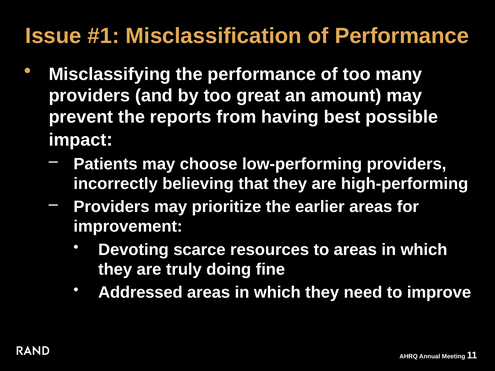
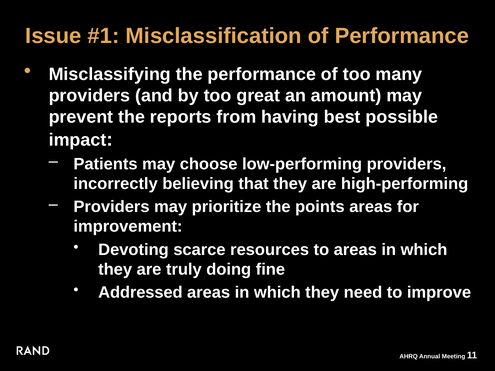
earlier: earlier -> points
